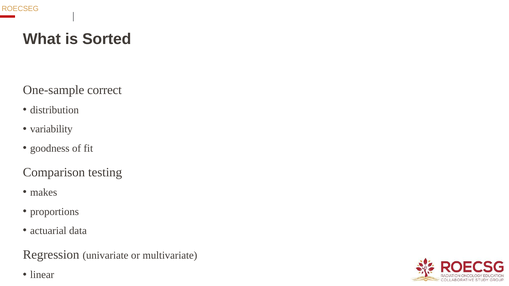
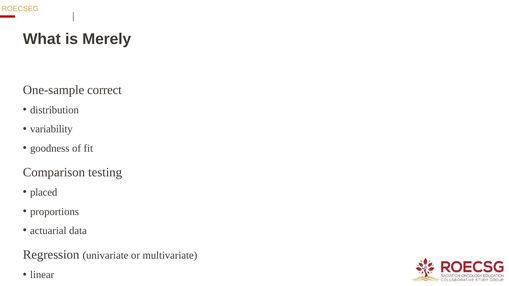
Sorted: Sorted -> Merely
makes: makes -> placed
